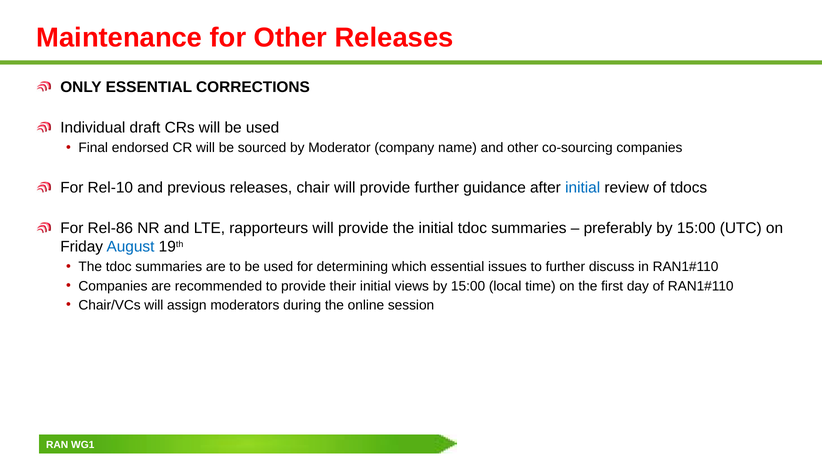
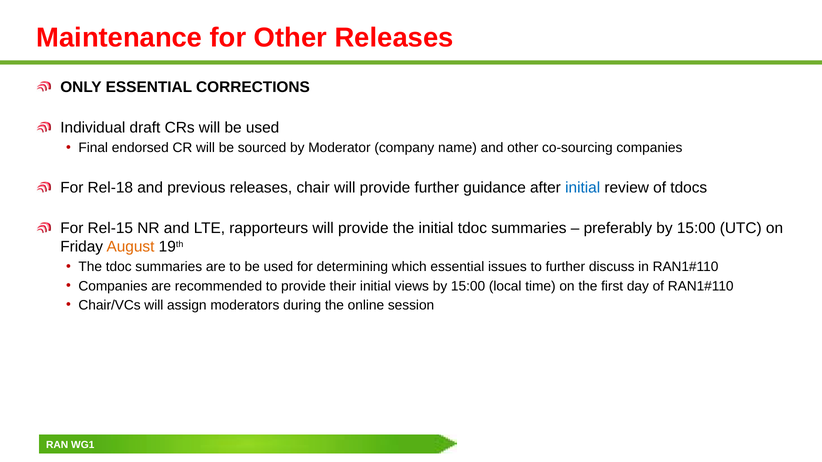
Rel-10: Rel-10 -> Rel-18
Rel-86: Rel-86 -> Rel-15
August colour: blue -> orange
